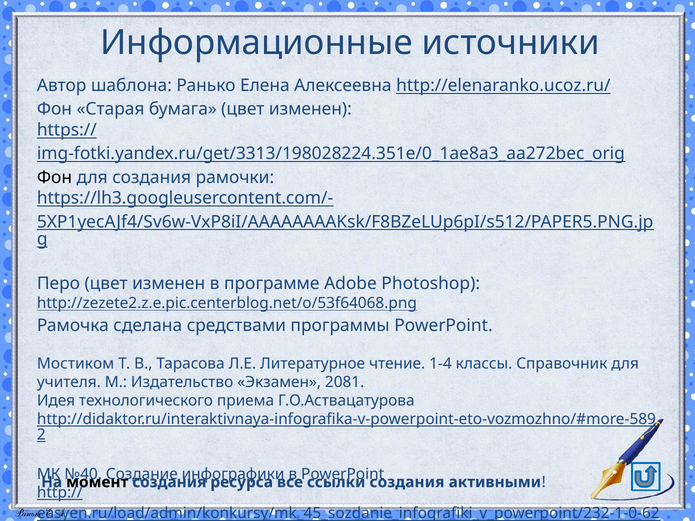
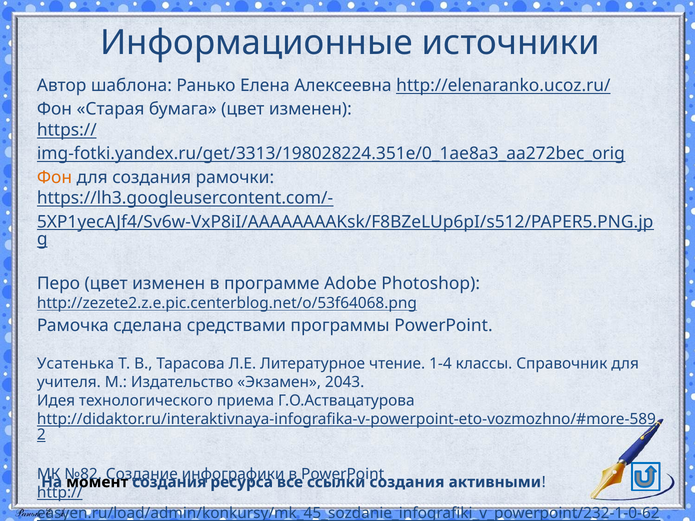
Фон at (54, 177) colour: black -> orange
Мостиком: Мостиком -> Усатенька
2081: 2081 -> 2043
№40: №40 -> №82
